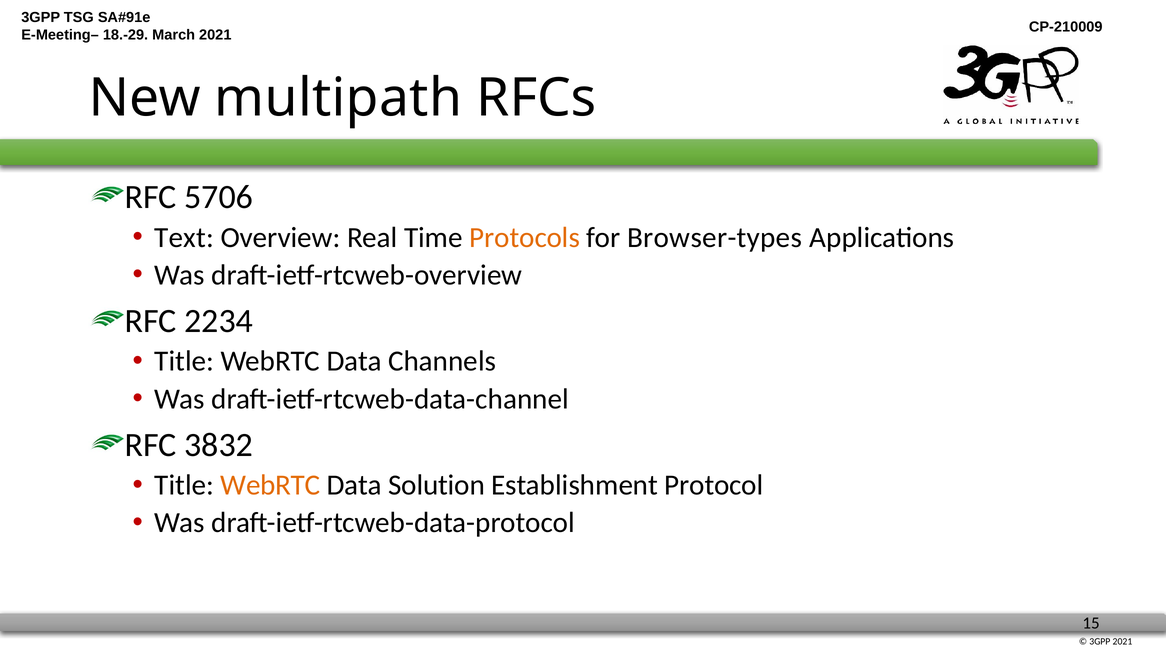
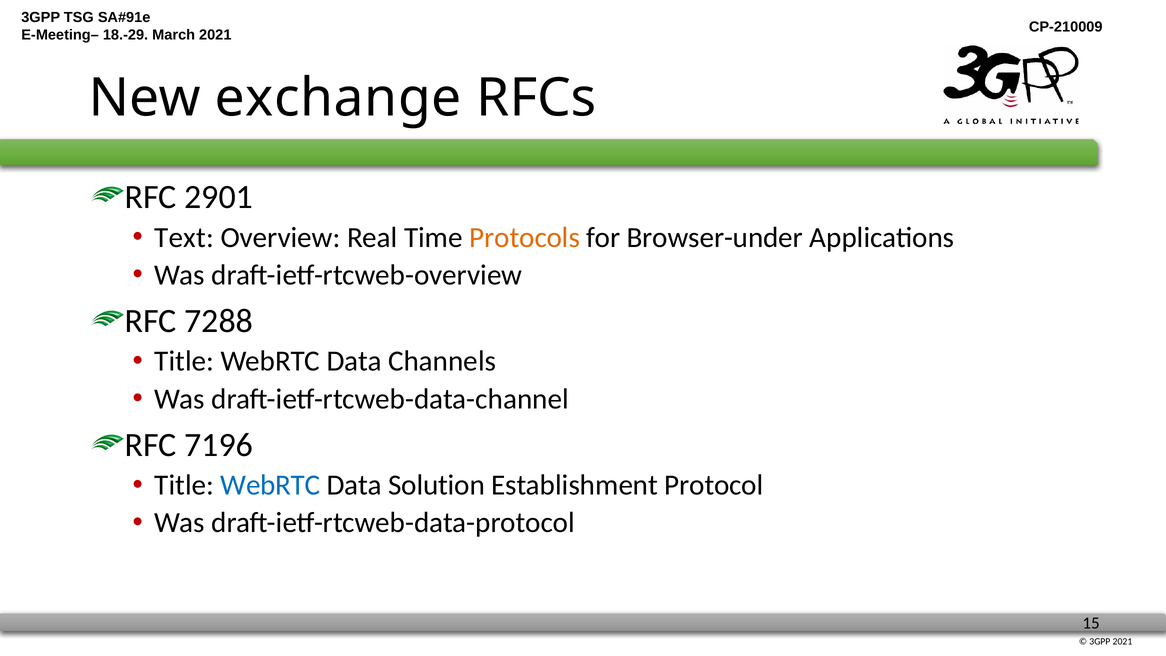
multipath: multipath -> exchange
5706: 5706 -> 2901
Browser-types: Browser-types -> Browser-under
2234: 2234 -> 7288
3832: 3832 -> 7196
WebRTC at (270, 485) colour: orange -> blue
